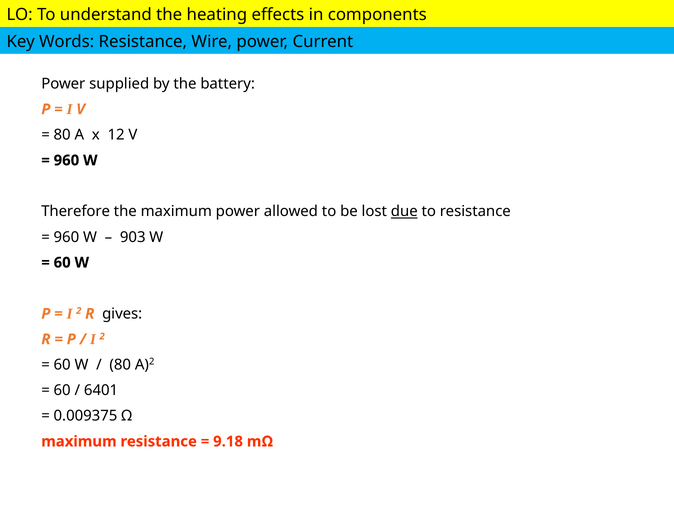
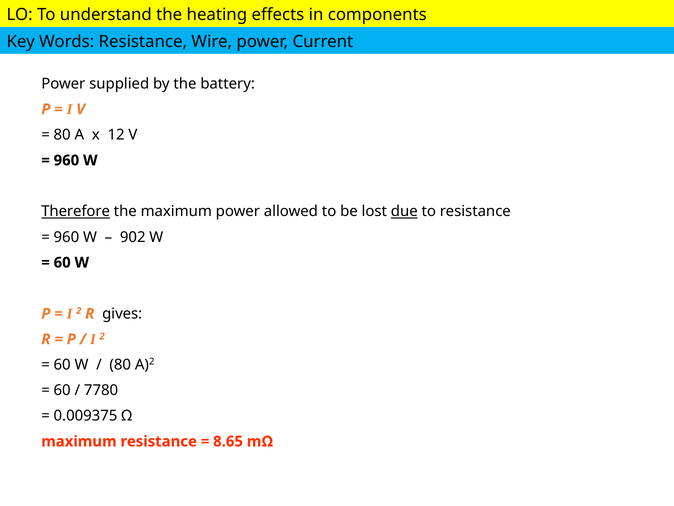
Therefore underline: none -> present
903: 903 -> 902
6401: 6401 -> 7780
9.18: 9.18 -> 8.65
